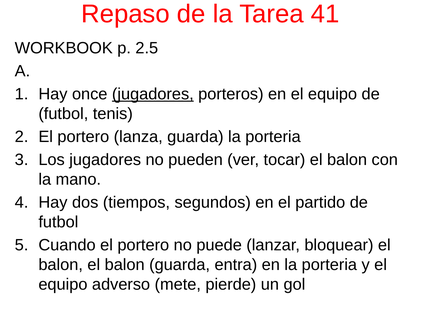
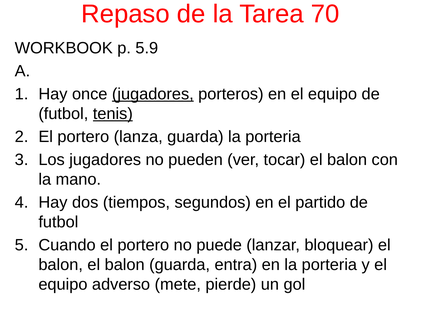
41: 41 -> 70
2.5: 2.5 -> 5.9
tenis underline: none -> present
